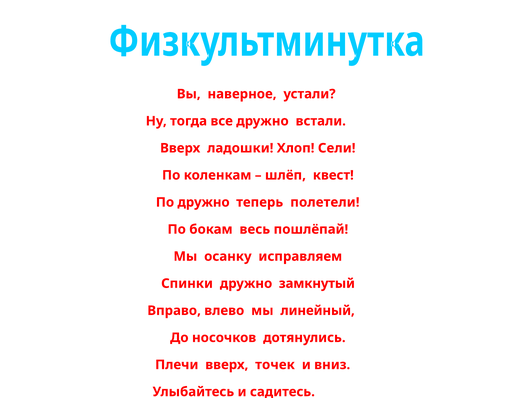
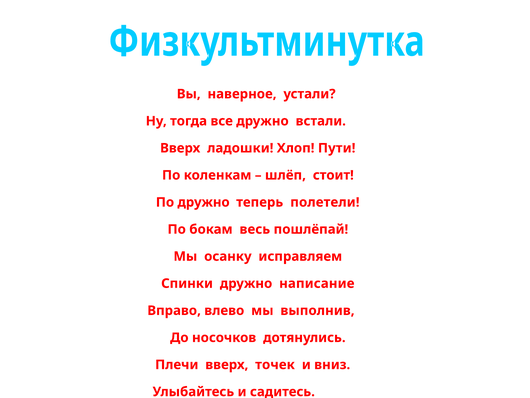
Сели: Сели -> Пути
квест: квест -> стоит
замкнутый: замкнутый -> написание
линейный: линейный -> выполнив
